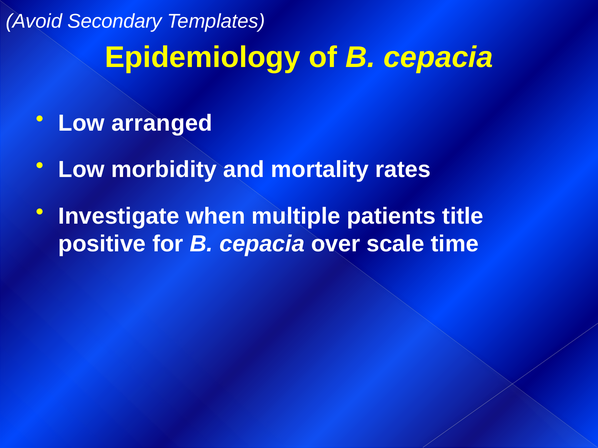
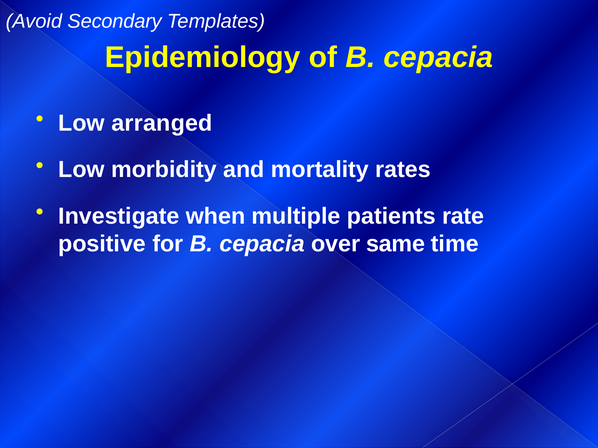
title: title -> rate
scale: scale -> same
